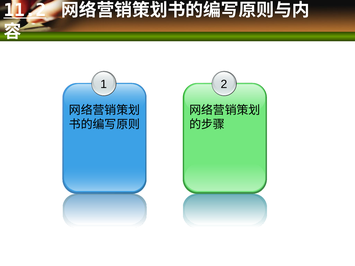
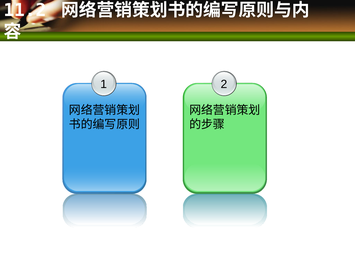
11.2 underline: present -> none
